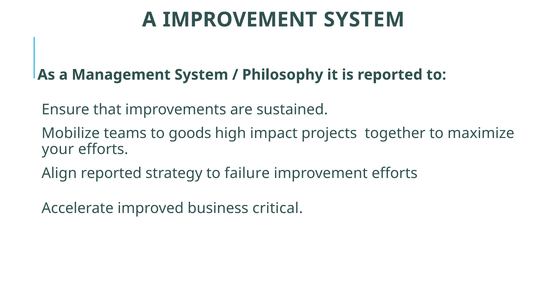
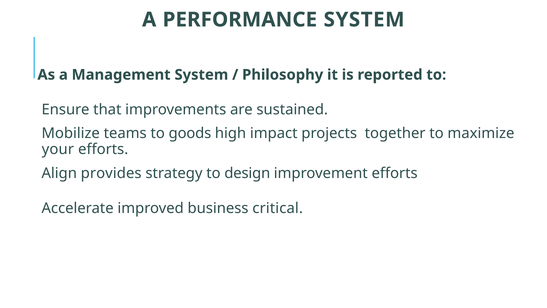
A IMPROVEMENT: IMPROVEMENT -> PERFORMANCE
Align reported: reported -> provides
failure: failure -> design
